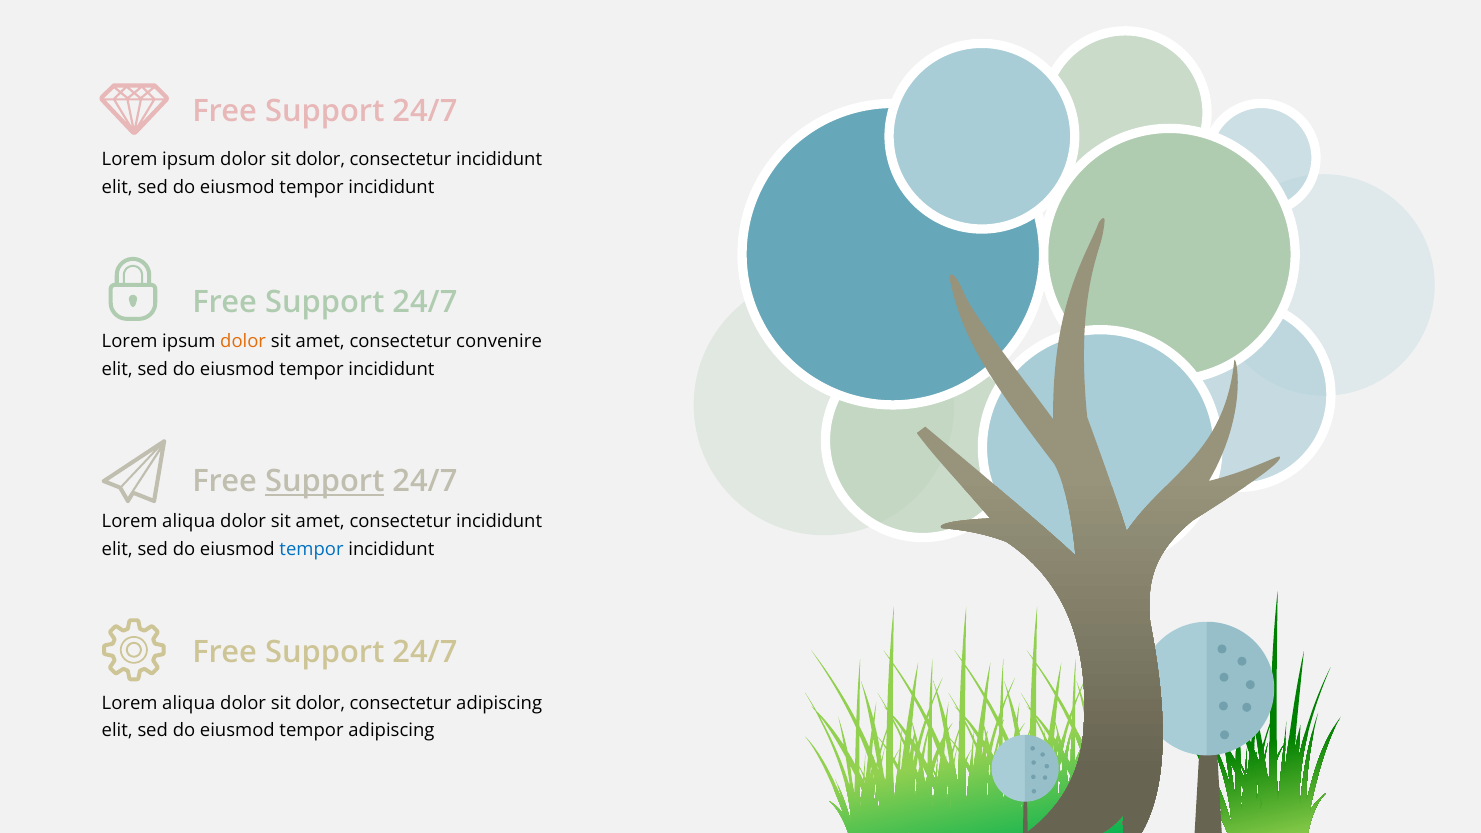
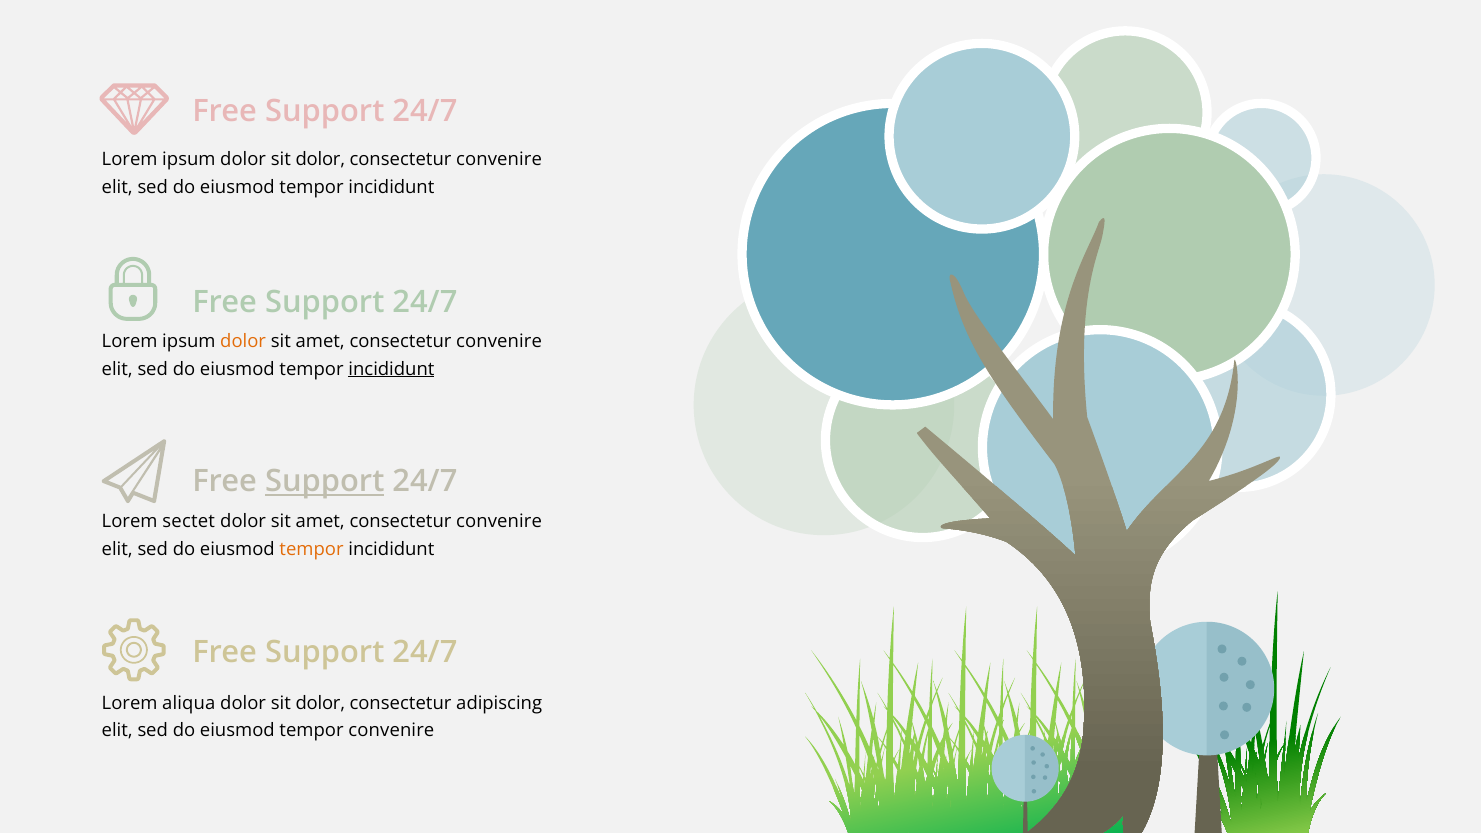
incididunt at (499, 159): incididunt -> convenire
incididunt at (391, 369) underline: none -> present
aliqua at (189, 521): aliqua -> sectet
incididunt at (499, 521): incididunt -> convenire
tempor at (312, 549) colour: blue -> orange
tempor adipiscing: adipiscing -> convenire
